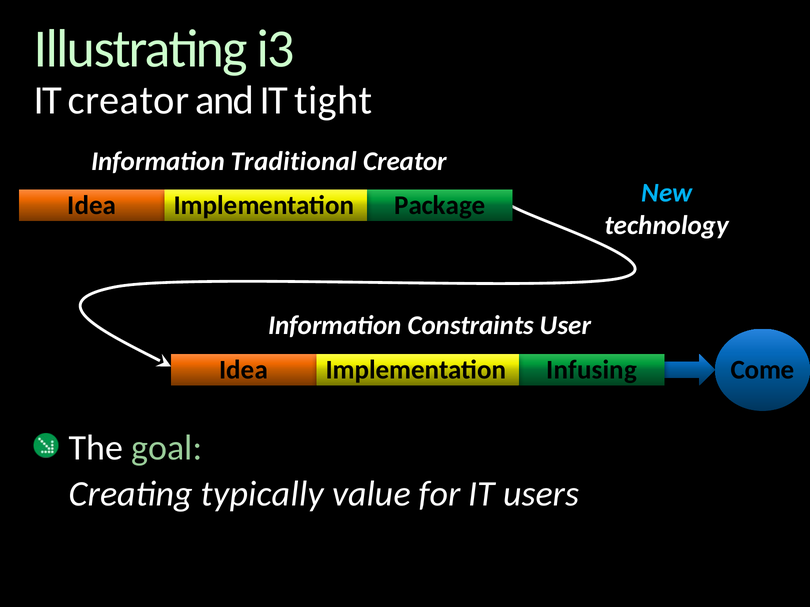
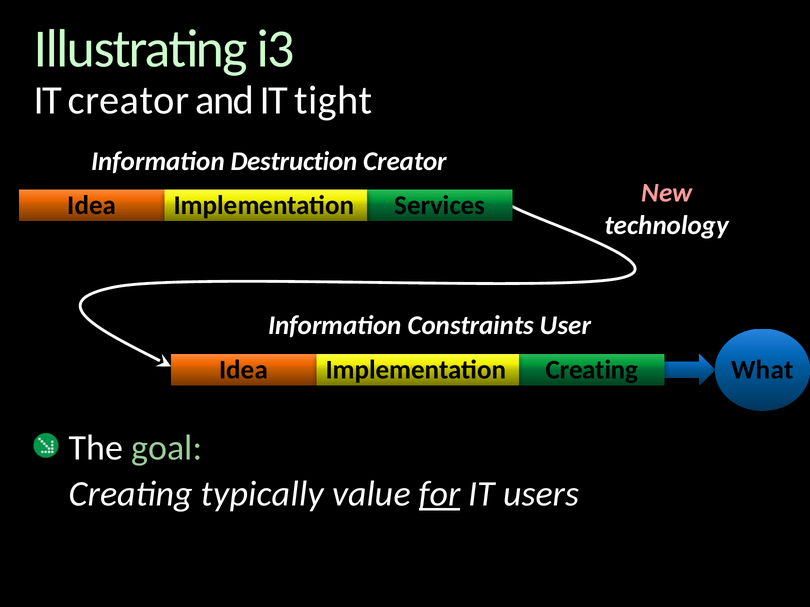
Traditional: Traditional -> Destruction
New colour: light blue -> pink
Package: Package -> Services
Implementation Infusing: Infusing -> Creating
Come: Come -> What
for underline: none -> present
